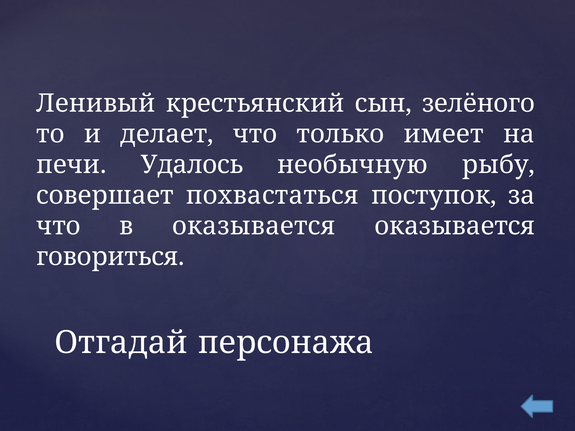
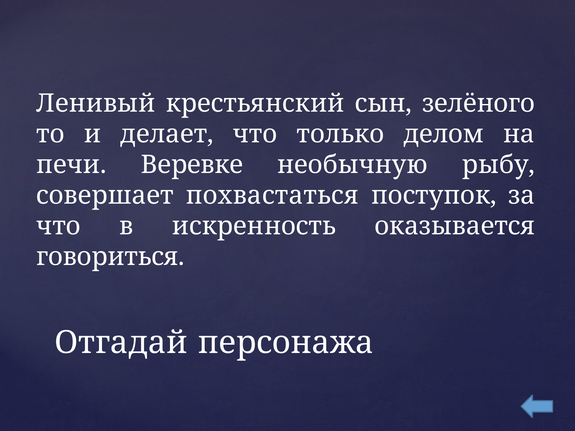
имеет: имеет -> делом
Удалось: Удалось -> Веревке
в оказывается: оказывается -> искренность
